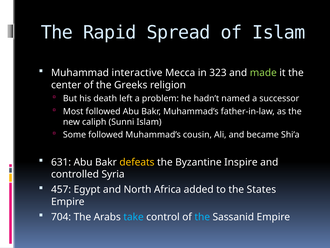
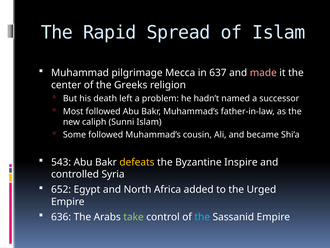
interactive: interactive -> pilgrimage
323: 323 -> 637
made colour: light green -> pink
631: 631 -> 543
457: 457 -> 652
States: States -> Urged
704: 704 -> 636
take colour: light blue -> light green
